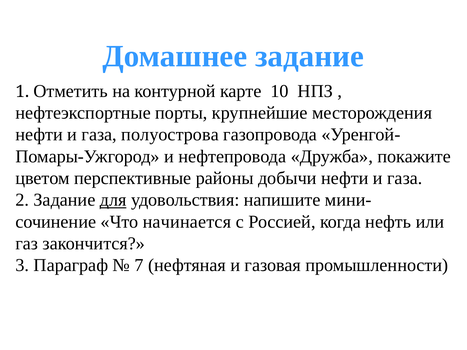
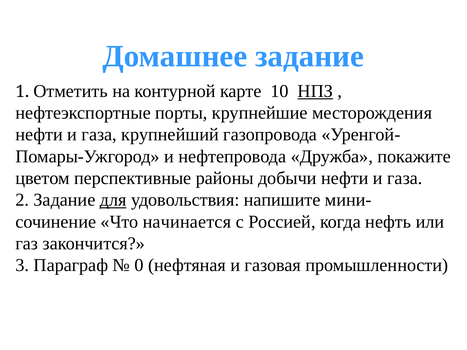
НПЗ underline: none -> present
полуострова: полуострова -> крупнейший
7: 7 -> 0
